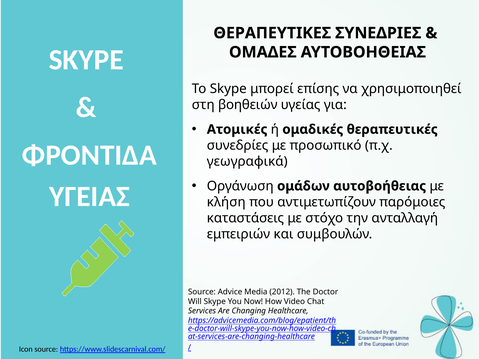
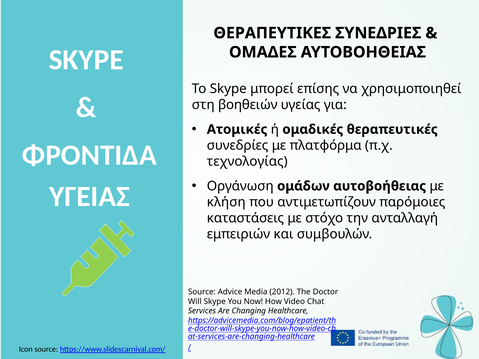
προσωπικό: προσωπικό -> πλατφόρμα
γεωγραφικά: γεωγραφικά -> τεχνολογίας
